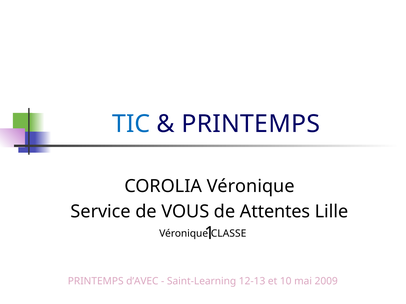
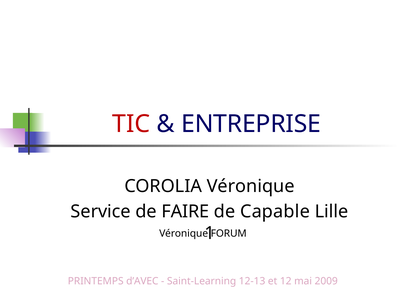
TIC colour: blue -> red
PRINTEMPS at (251, 124): PRINTEMPS -> ENTREPRISE
VOUS: VOUS -> FAIRE
Attentes: Attentes -> Capable
CLASSE: CLASSE -> FORUM
10: 10 -> 12
